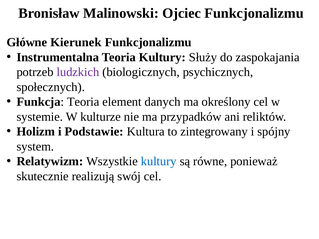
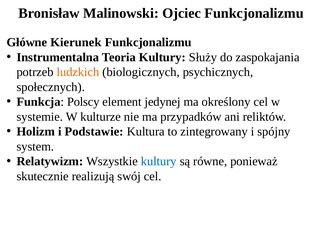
ludzkich colour: purple -> orange
Funkcja Teoria: Teoria -> Polscy
danych: danych -> jedynej
